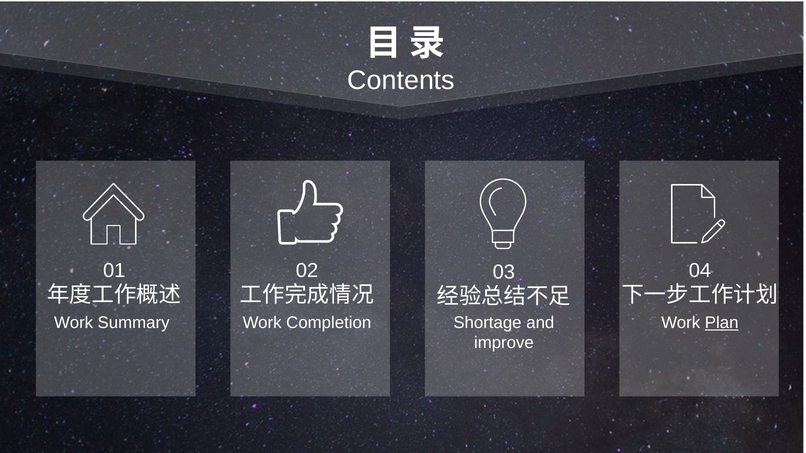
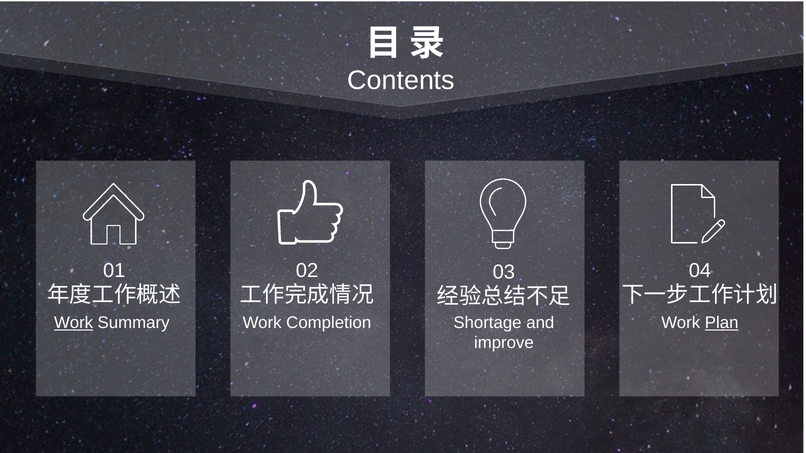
Work at (74, 323) underline: none -> present
